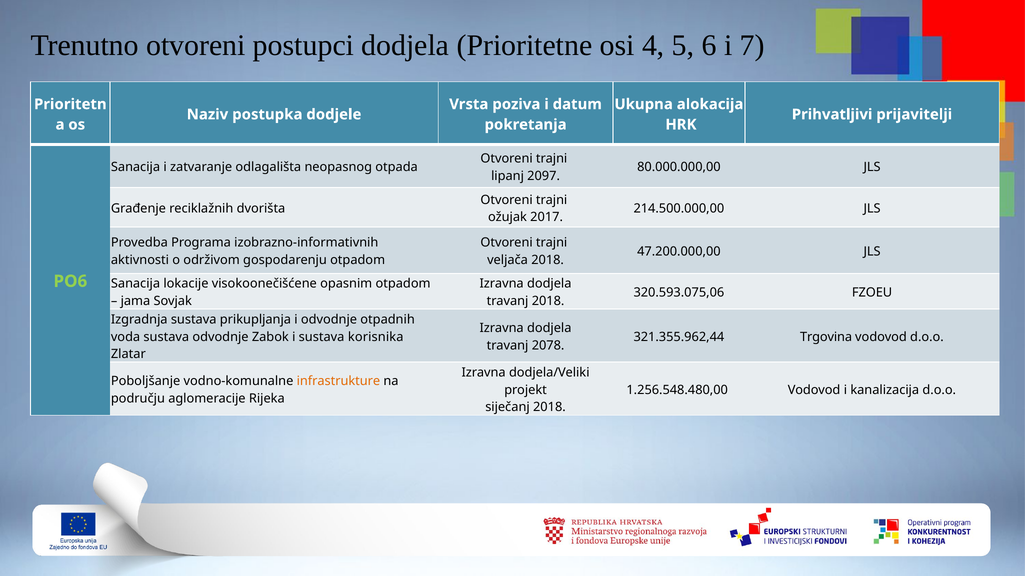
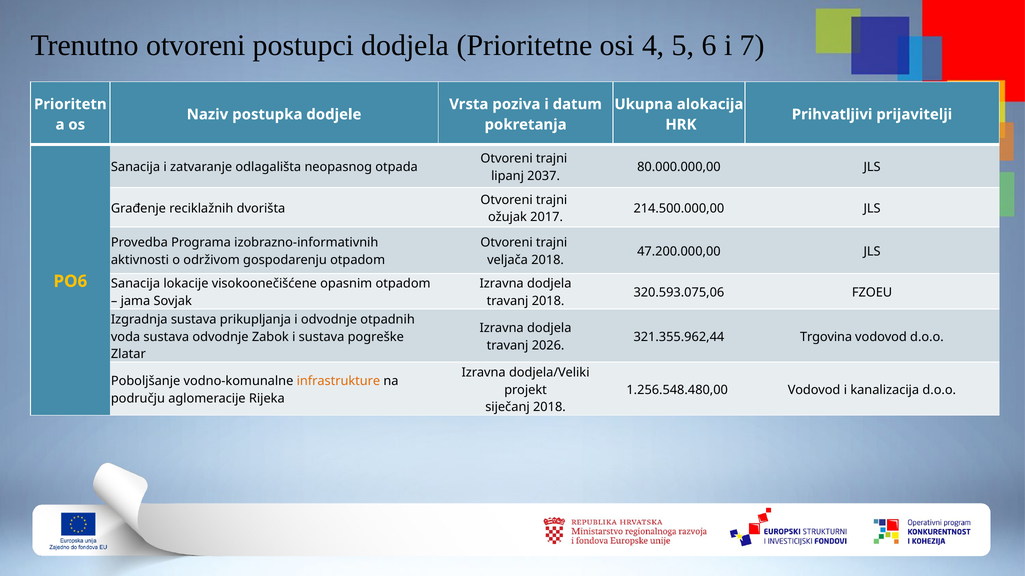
2097: 2097 -> 2037
PO6 colour: light green -> yellow
korisnika: korisnika -> pogreške
2078: 2078 -> 2026
